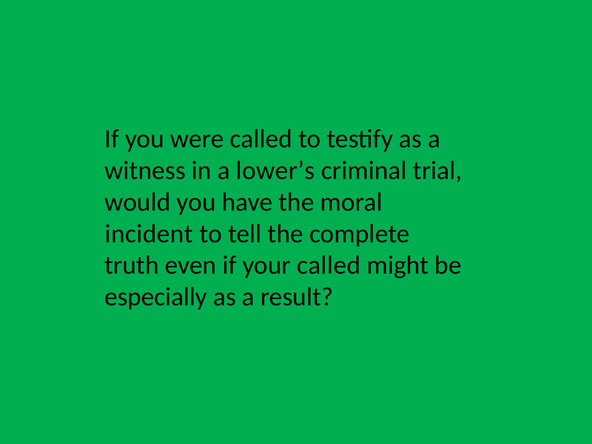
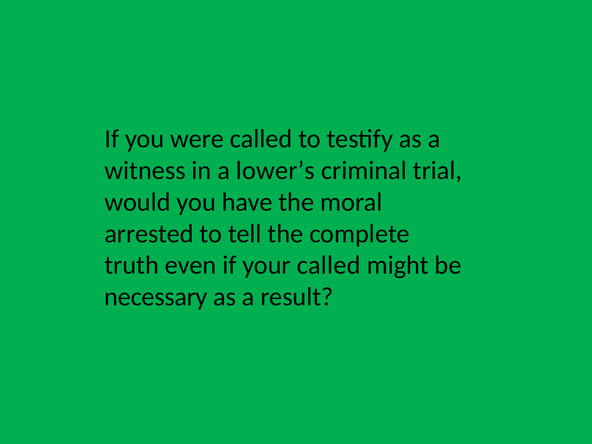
incident: incident -> arrested
especially: especially -> necessary
